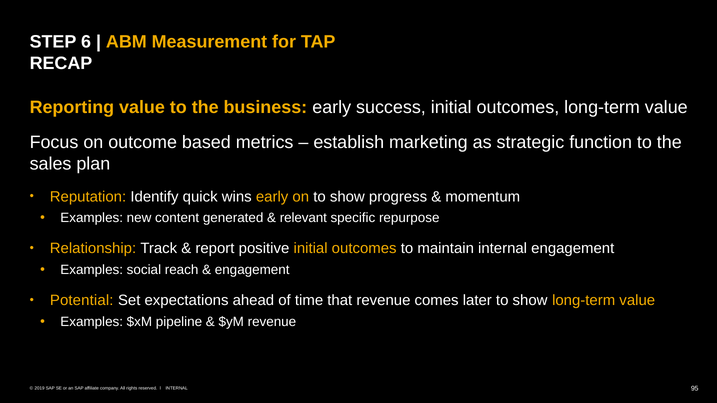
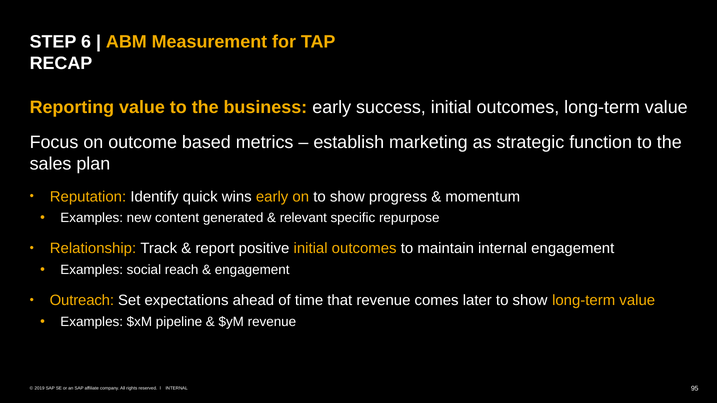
Potential: Potential -> Outreach
